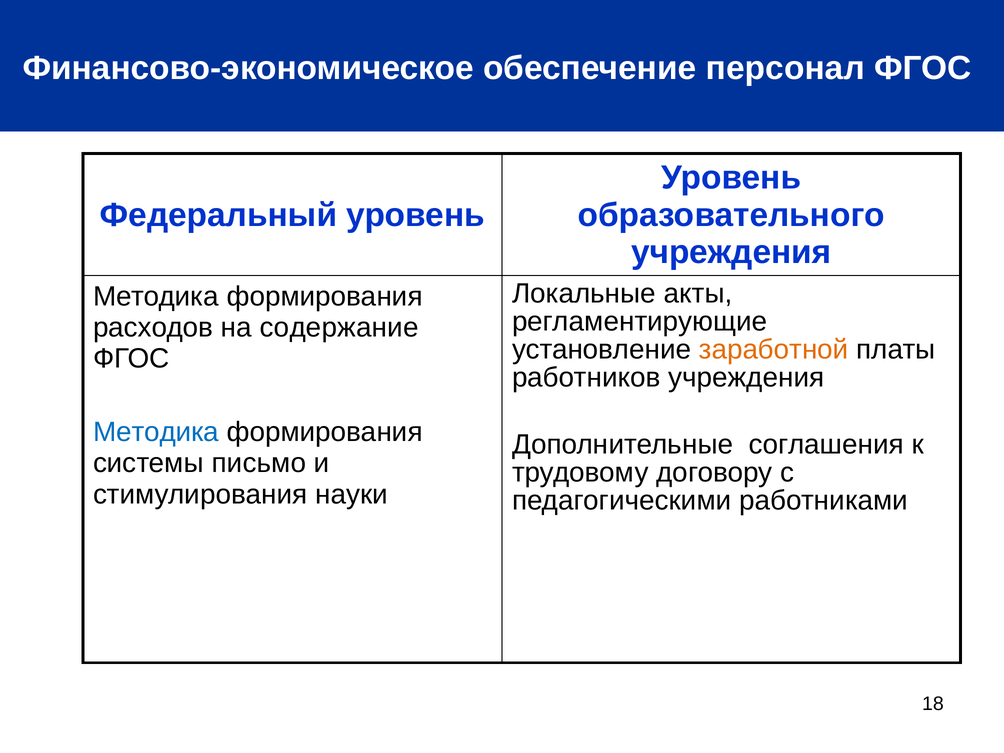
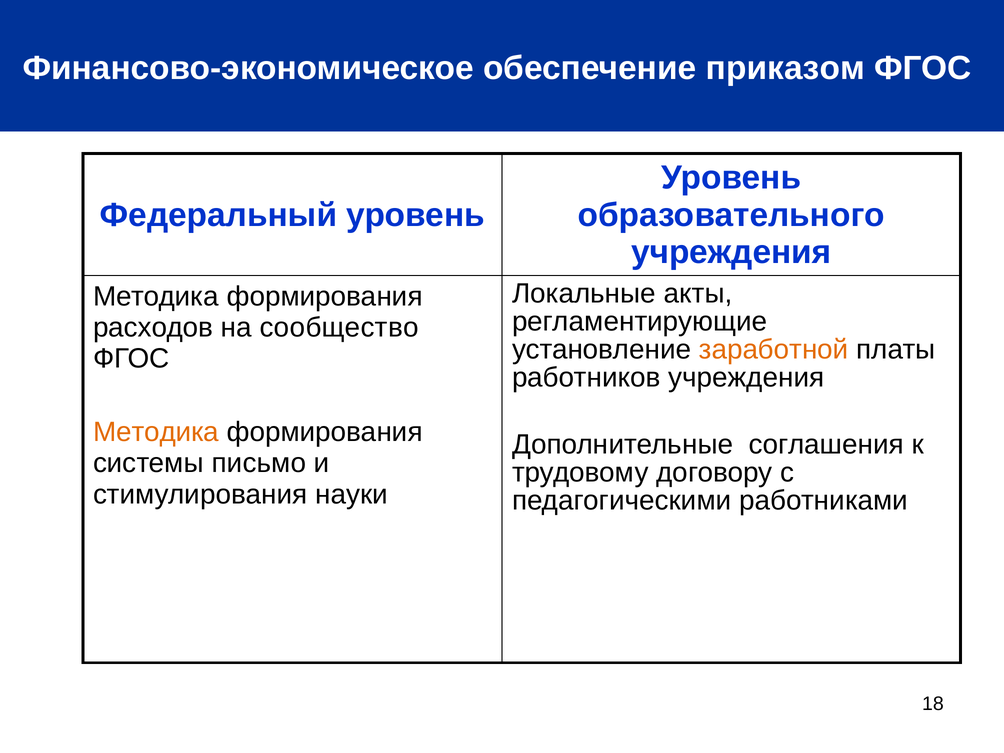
персонал: персонал -> приказом
содержание: содержание -> сообщество
Методика at (156, 432) colour: blue -> orange
